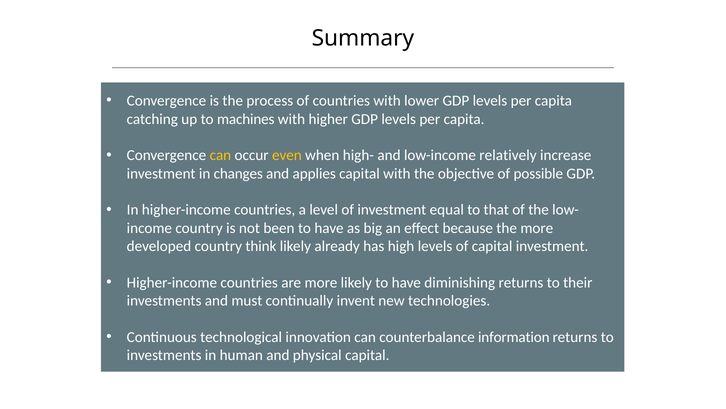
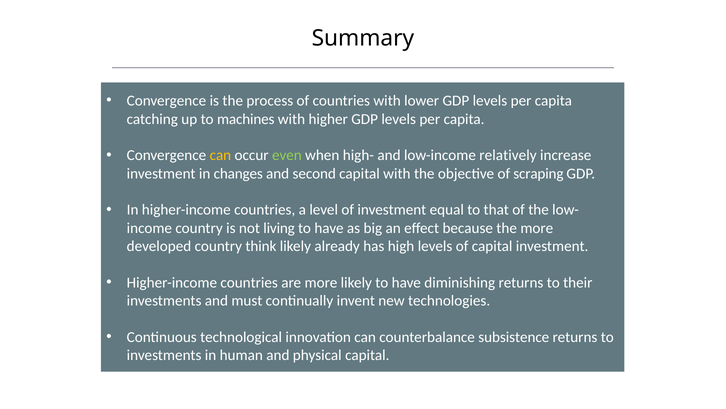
even colour: yellow -> light green
applies: applies -> second
possible: possible -> scraping
been: been -> living
information: information -> subsistence
